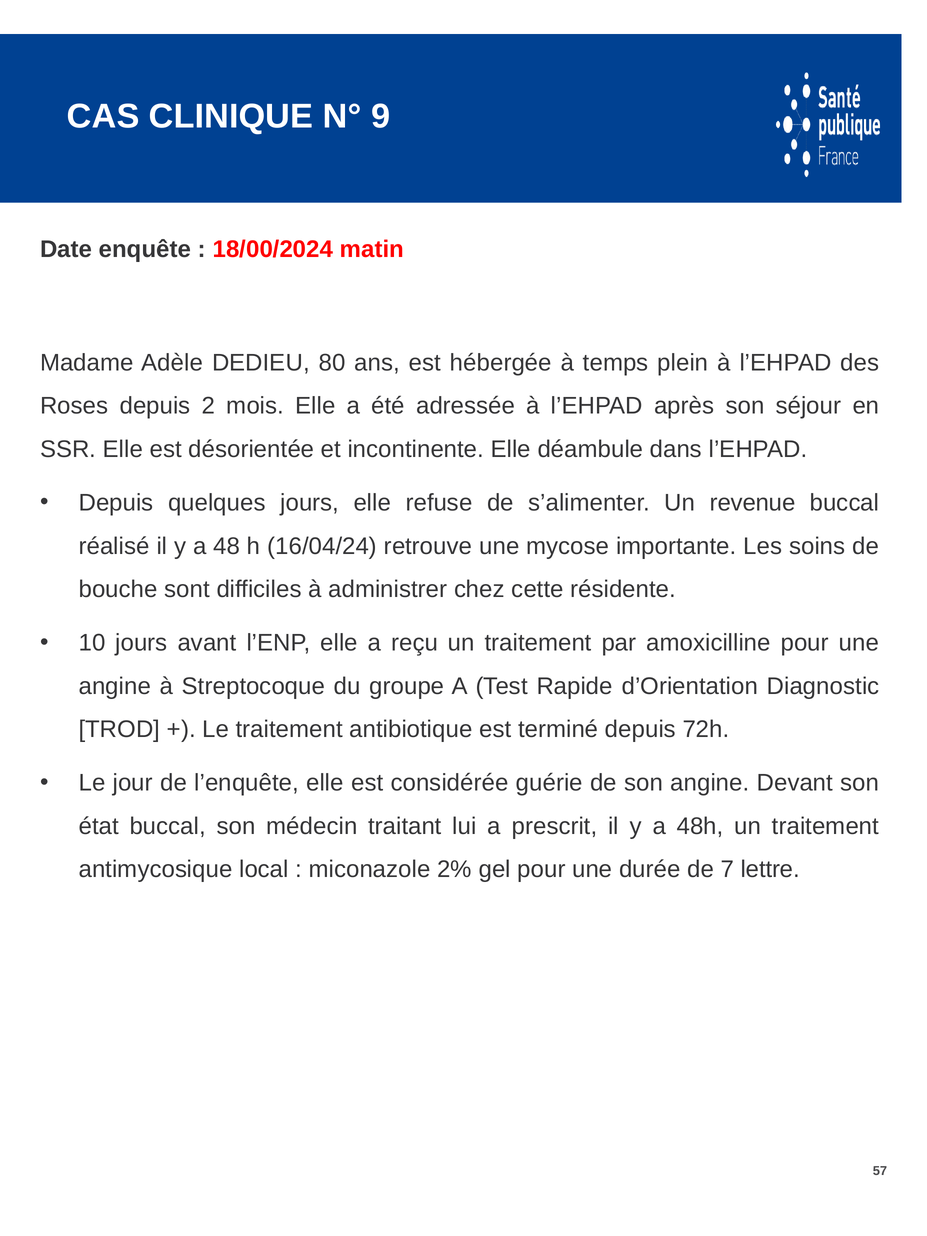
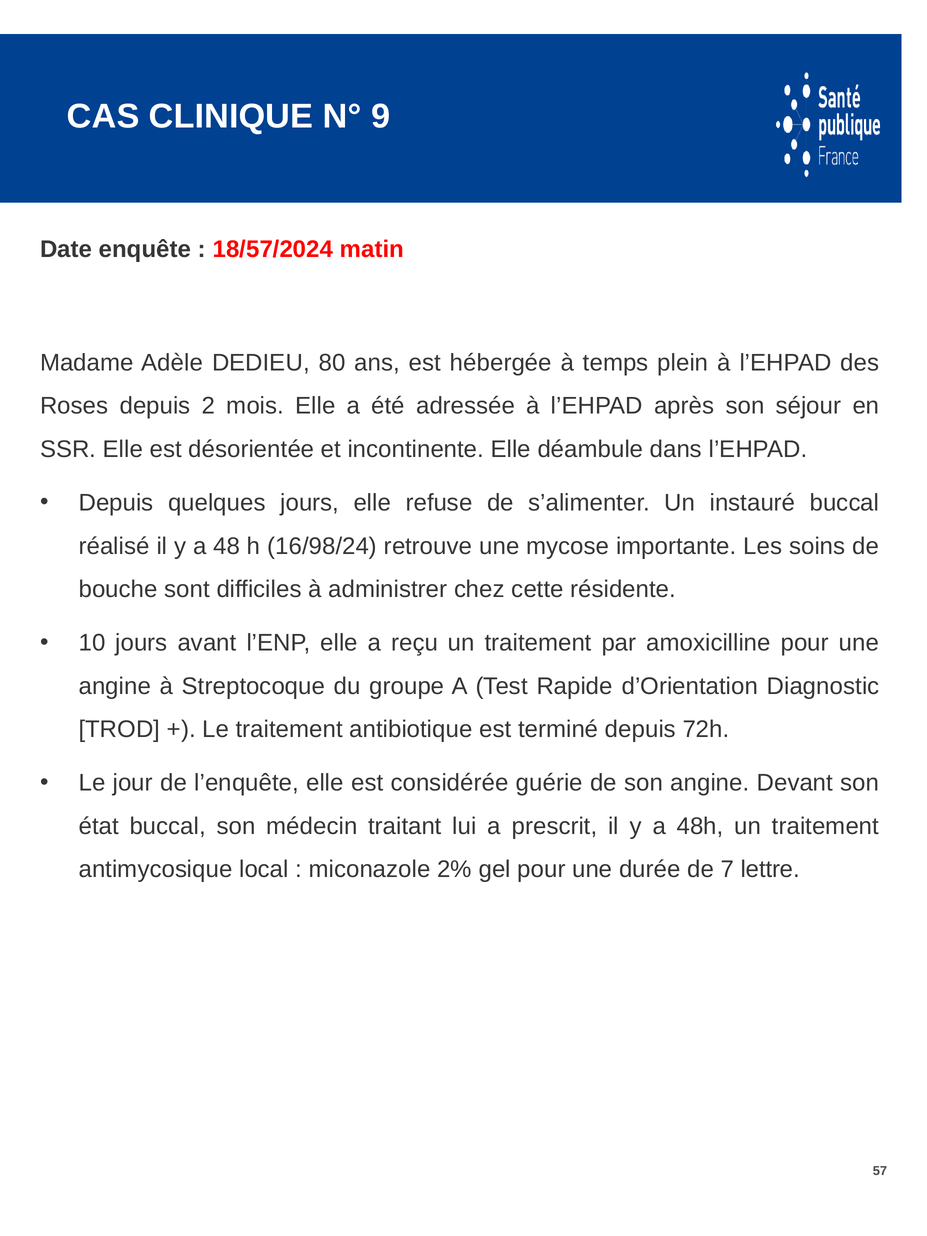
18/00/2024: 18/00/2024 -> 18/57/2024
revenue: revenue -> instauré
16/04/24: 16/04/24 -> 16/98/24
